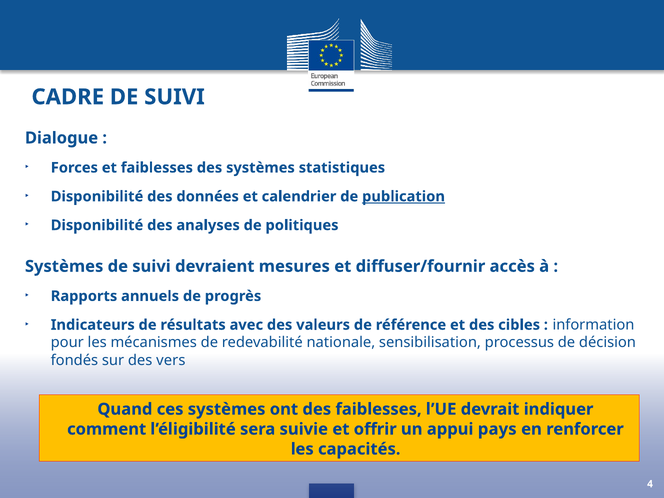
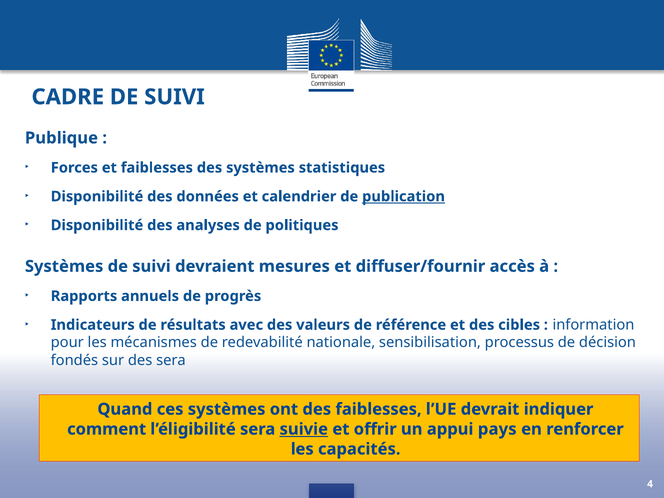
Dialogue: Dialogue -> Publique
des vers: vers -> sera
suivie underline: none -> present
